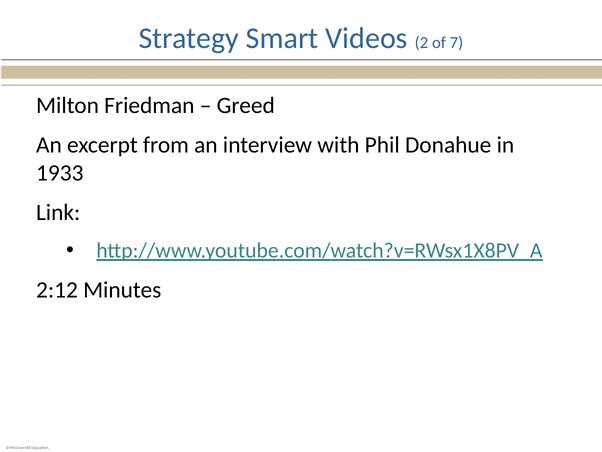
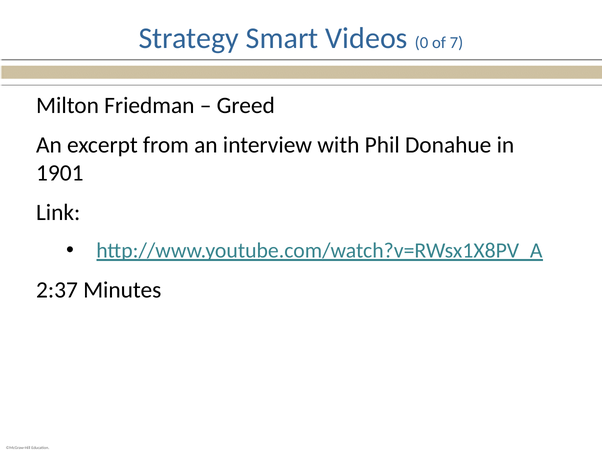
2: 2 -> 0
1933: 1933 -> 1901
2:12: 2:12 -> 2:37
